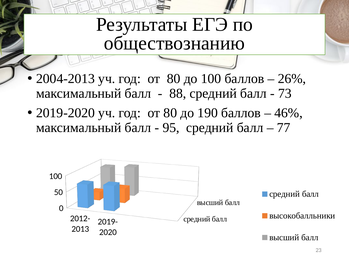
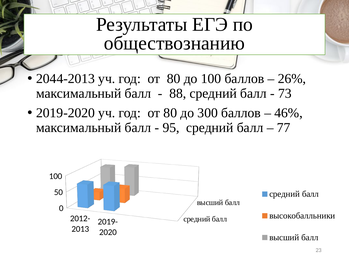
2004-2013: 2004-2013 -> 2044-2013
190: 190 -> 300
